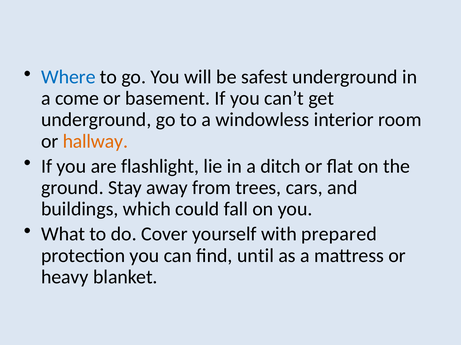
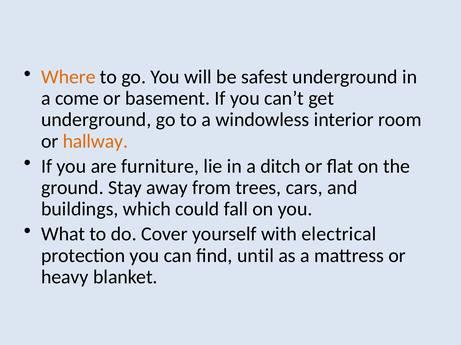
Where colour: blue -> orange
flashlight: flashlight -> furniture
prepared: prepared -> electrical
